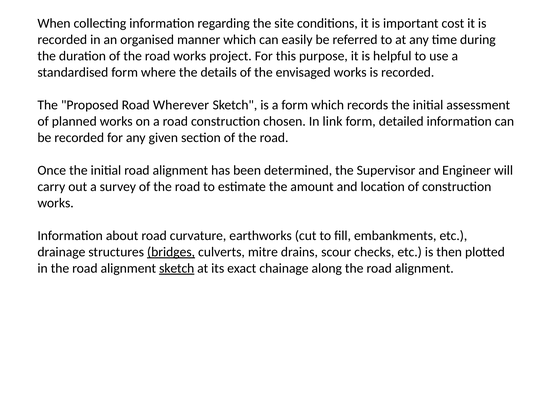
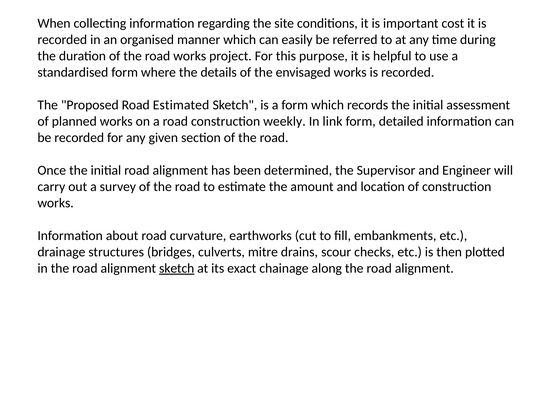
Wherever: Wherever -> Estimated
chosen: chosen -> weekly
bridges underline: present -> none
